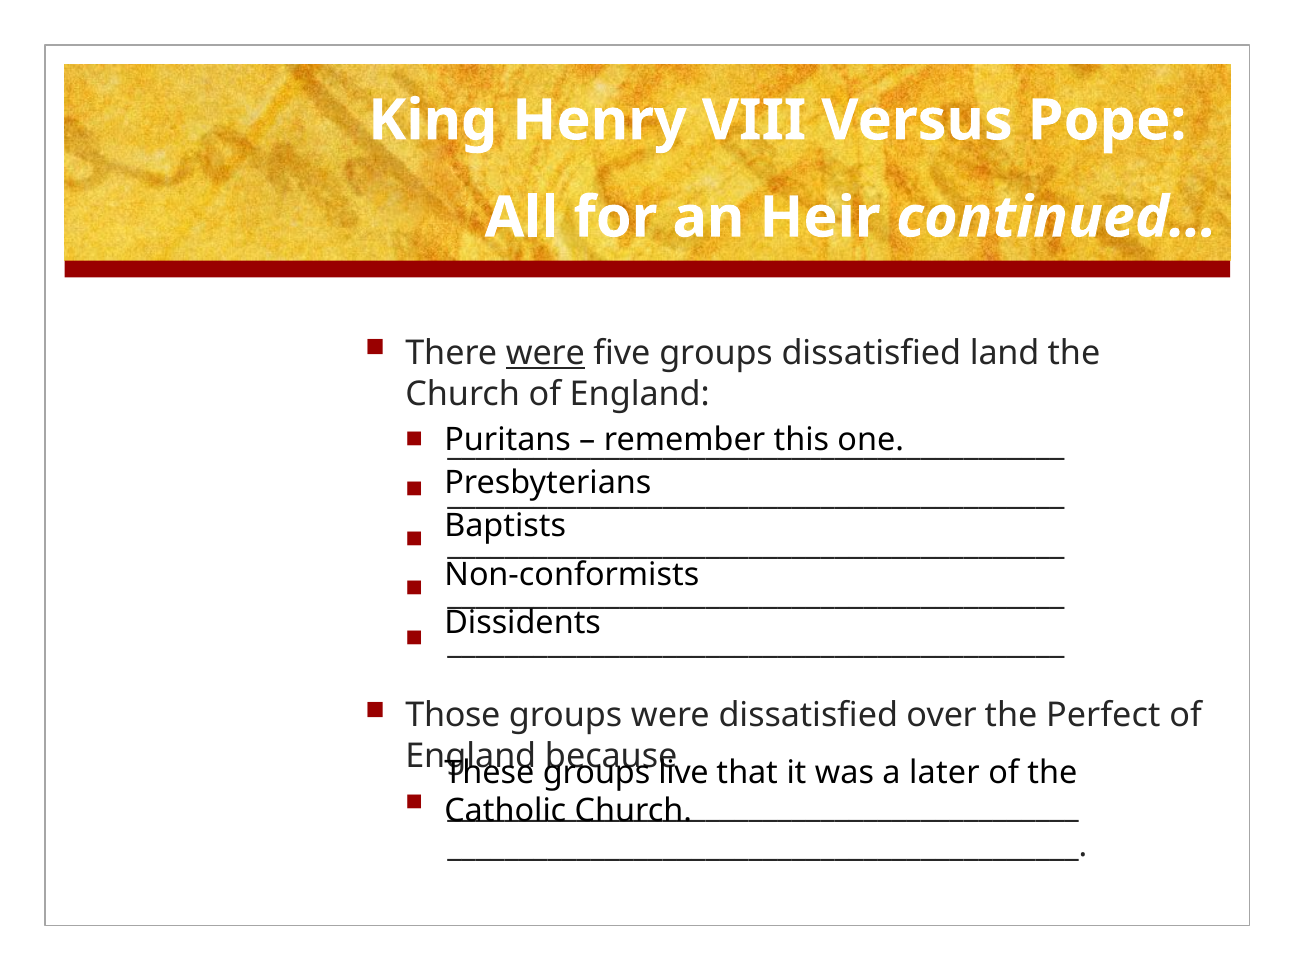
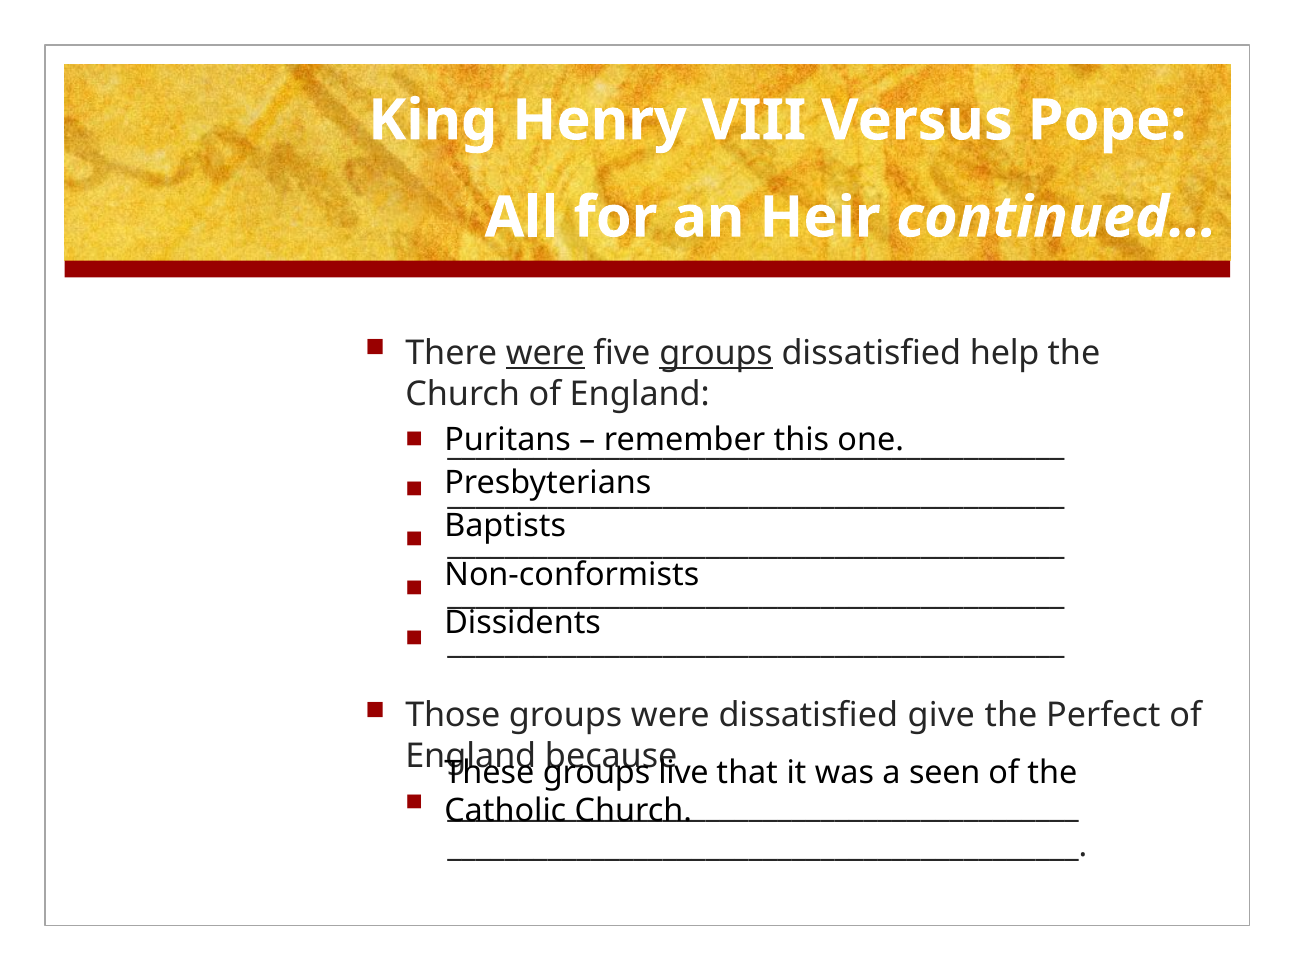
groups at (716, 353) underline: none -> present
land: land -> help
over: over -> give
later: later -> seen
